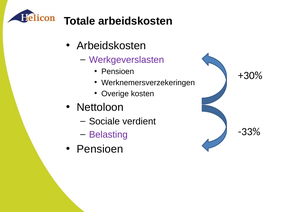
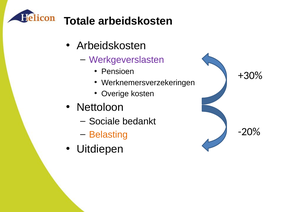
verdient: verdient -> bedankt
-33%: -33% -> -20%
Belasting colour: purple -> orange
Pensioen at (100, 149): Pensioen -> Uitdiepen
